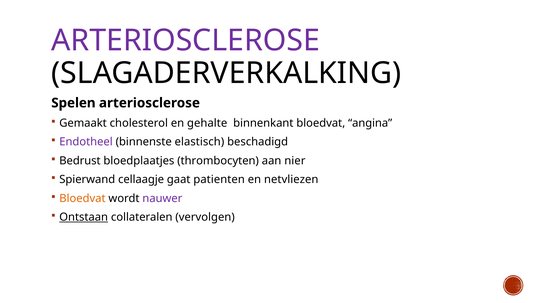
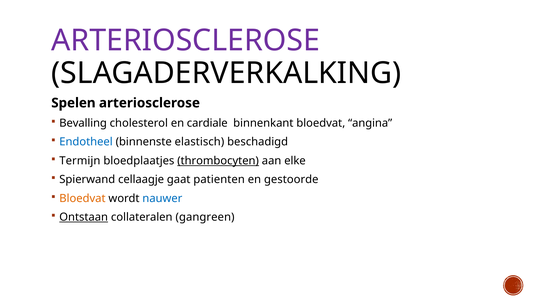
Gemaakt: Gemaakt -> Bevalling
gehalte: gehalte -> cardiale
Endotheel colour: purple -> blue
Bedrust: Bedrust -> Termijn
thrombocyten underline: none -> present
nier: nier -> elke
netvliezen: netvliezen -> gestoorde
nauwer colour: purple -> blue
vervolgen: vervolgen -> gangreen
